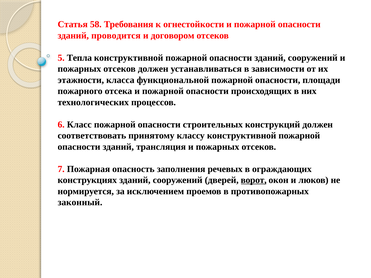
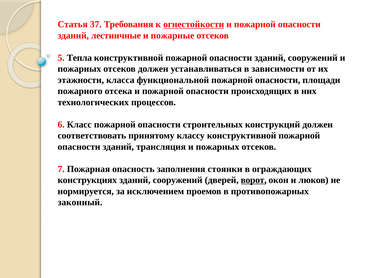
58: 58 -> 37
огнестойкости underline: none -> present
проводится: проводится -> лестничные
договором: договором -> пожарные
речевых: речевых -> стоянки
